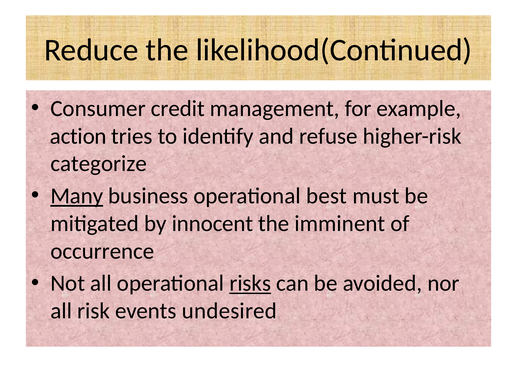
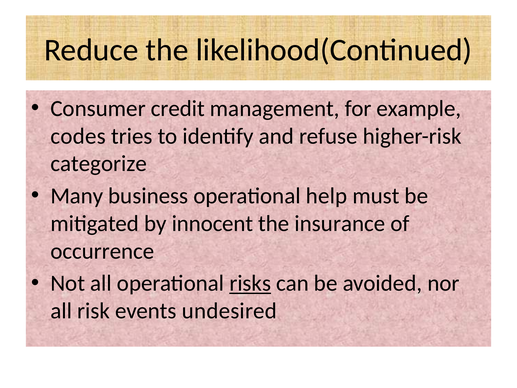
action: action -> codes
Many underline: present -> none
best: best -> help
imminent: imminent -> insurance
